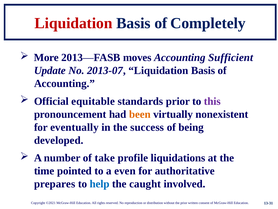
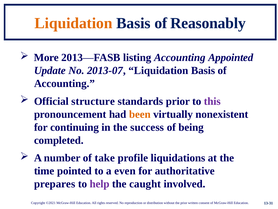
Liquidation at (73, 23) colour: red -> orange
Completely: Completely -> Reasonably
moves: moves -> listing
Sufficient: Sufficient -> Appointed
equitable: equitable -> structure
eventually: eventually -> continuing
developed: developed -> completed
help colour: blue -> purple
